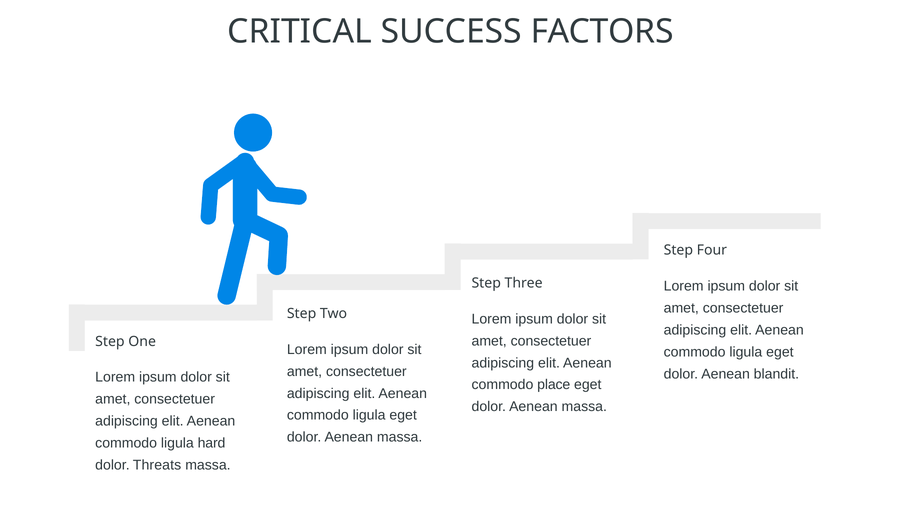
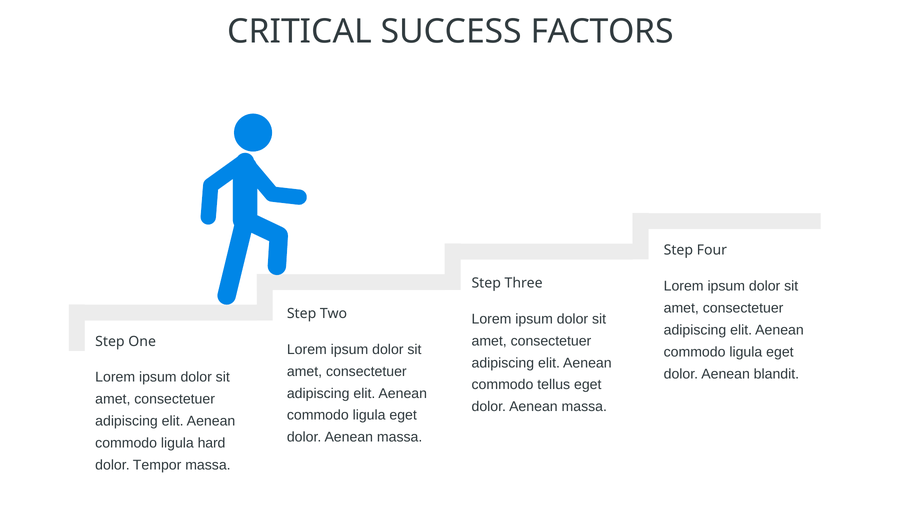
place: place -> tellus
Threats: Threats -> Tempor
